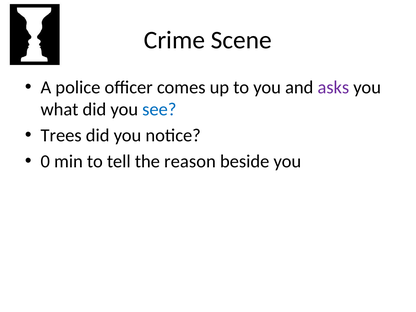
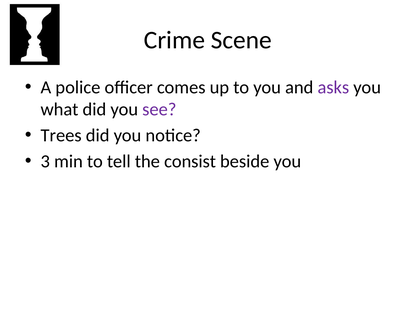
see colour: blue -> purple
0: 0 -> 3
reason: reason -> consist
